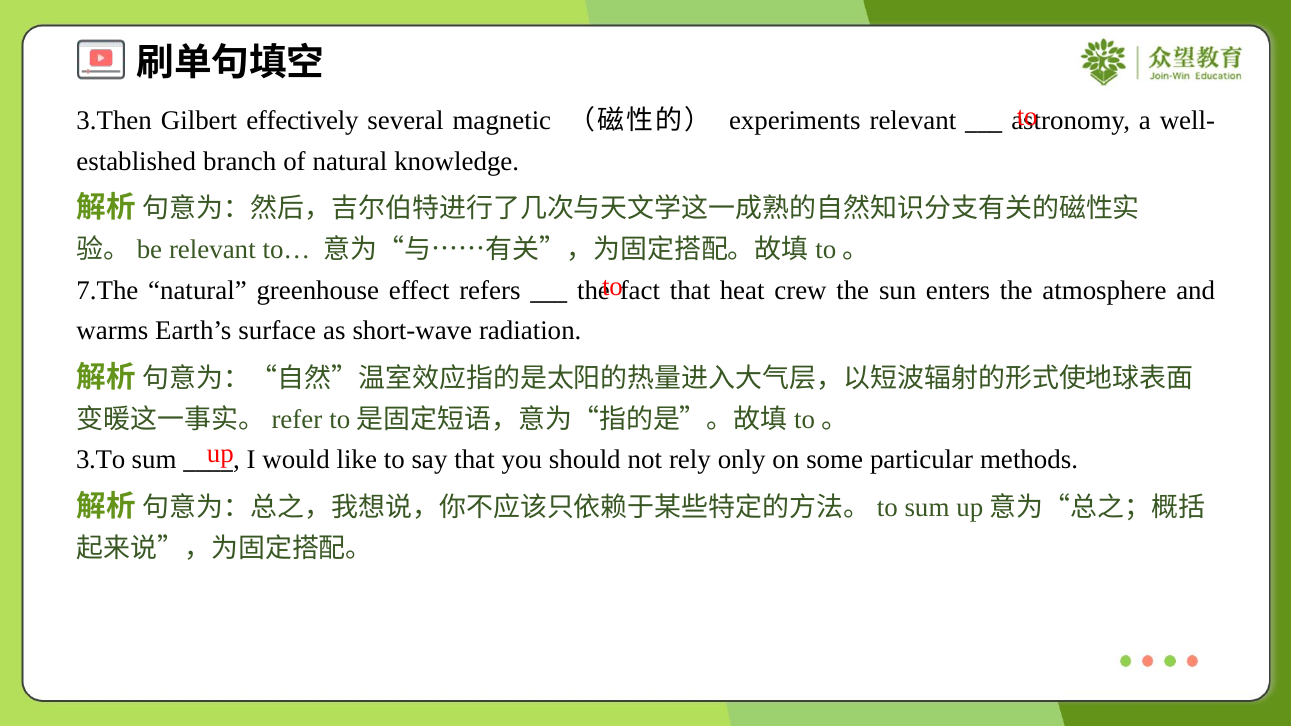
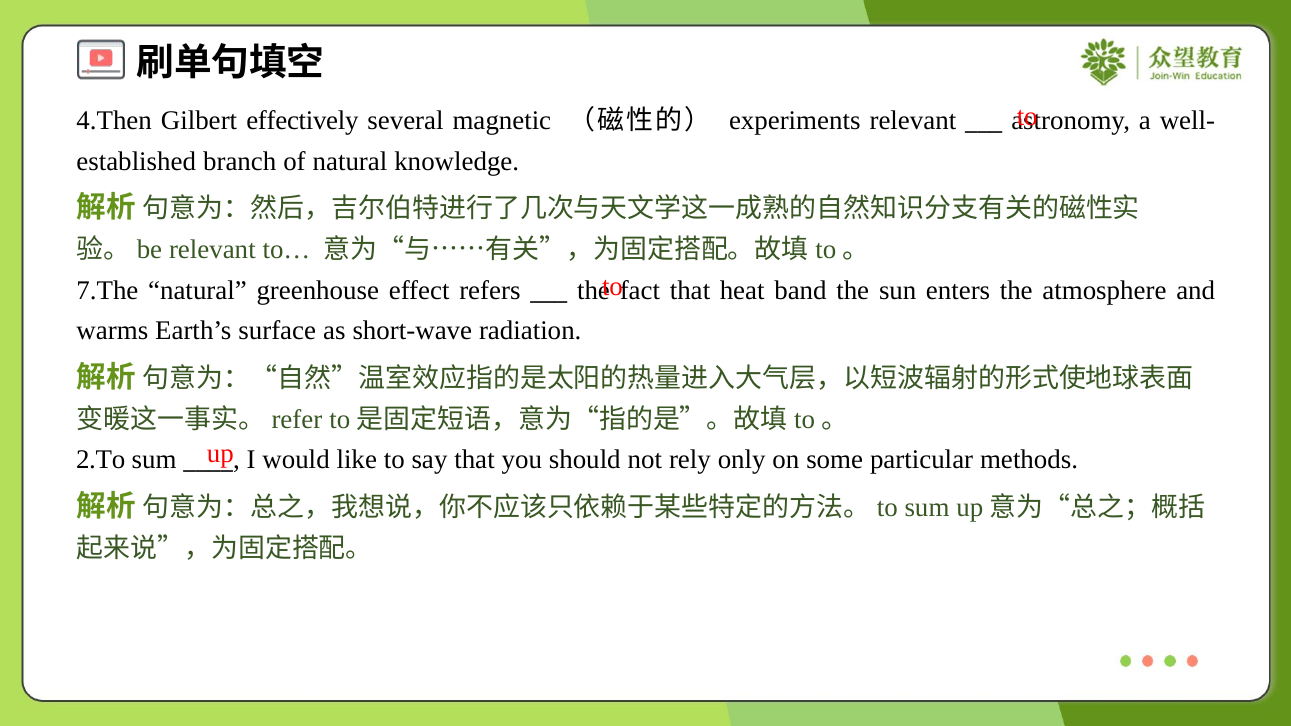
3.Then: 3.Then -> 4.Then
crew: crew -> band
3.To: 3.To -> 2.To
